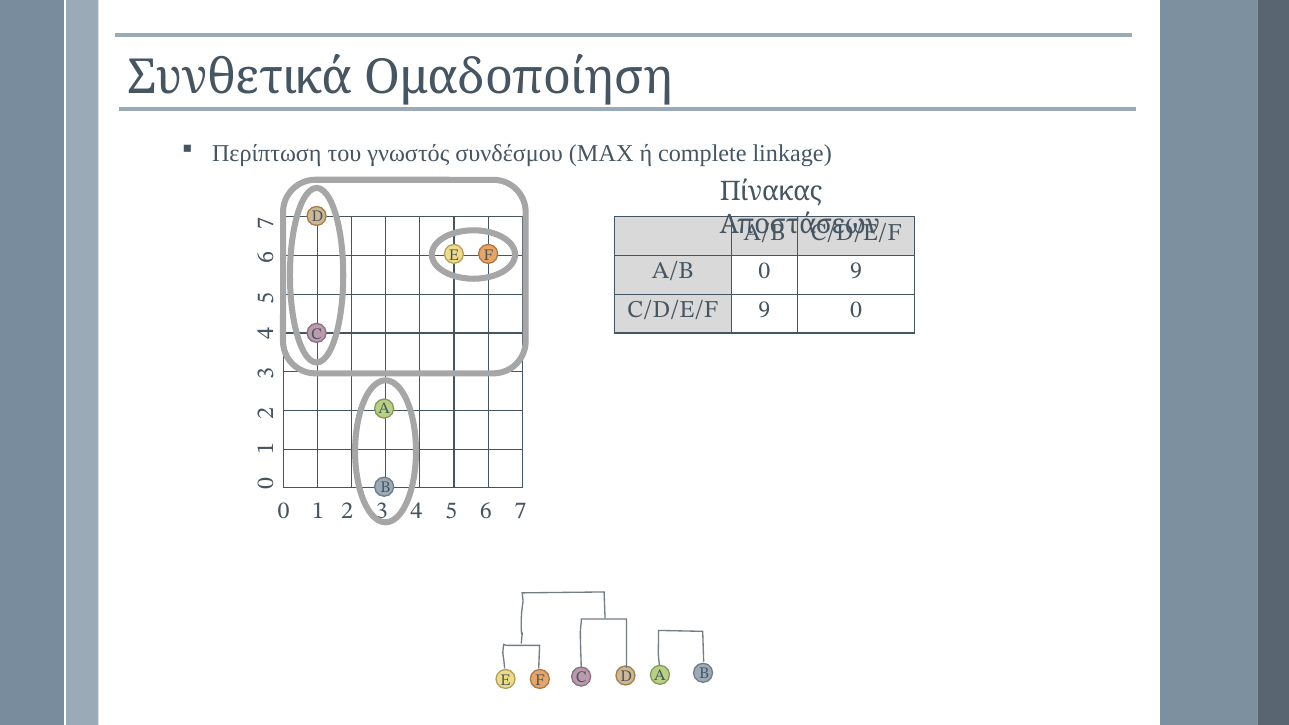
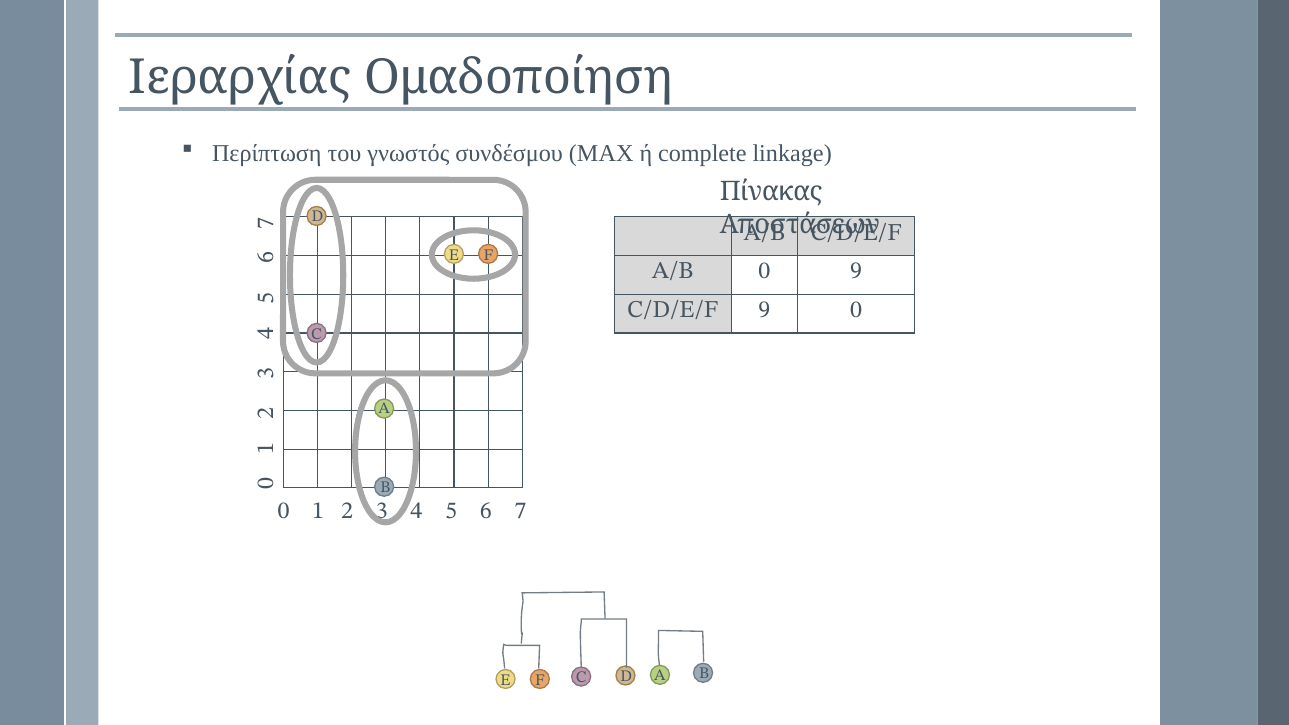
Συνθετικά: Συνθετικά -> Ιεραρχίας
